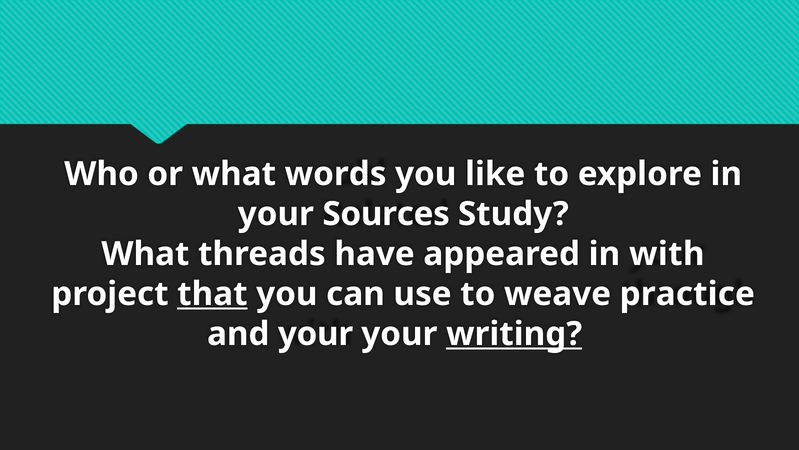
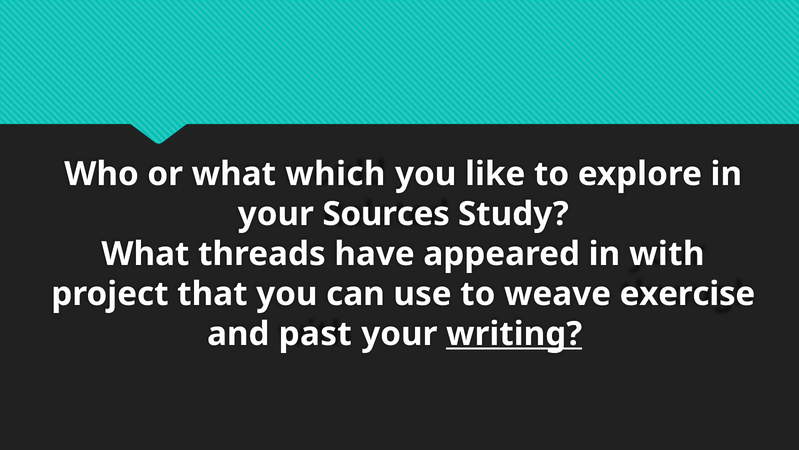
words: words -> which
that underline: present -> none
practice: practice -> exercise
and your: your -> past
